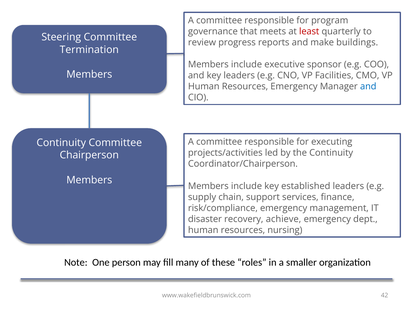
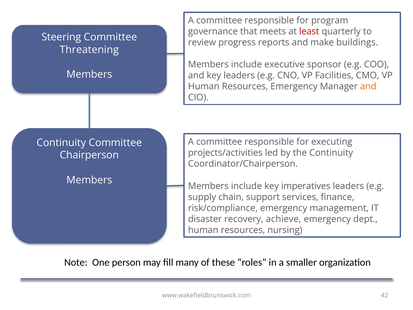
Termination: Termination -> Threatening
and at (368, 87) colour: blue -> orange
established: established -> imperatives
